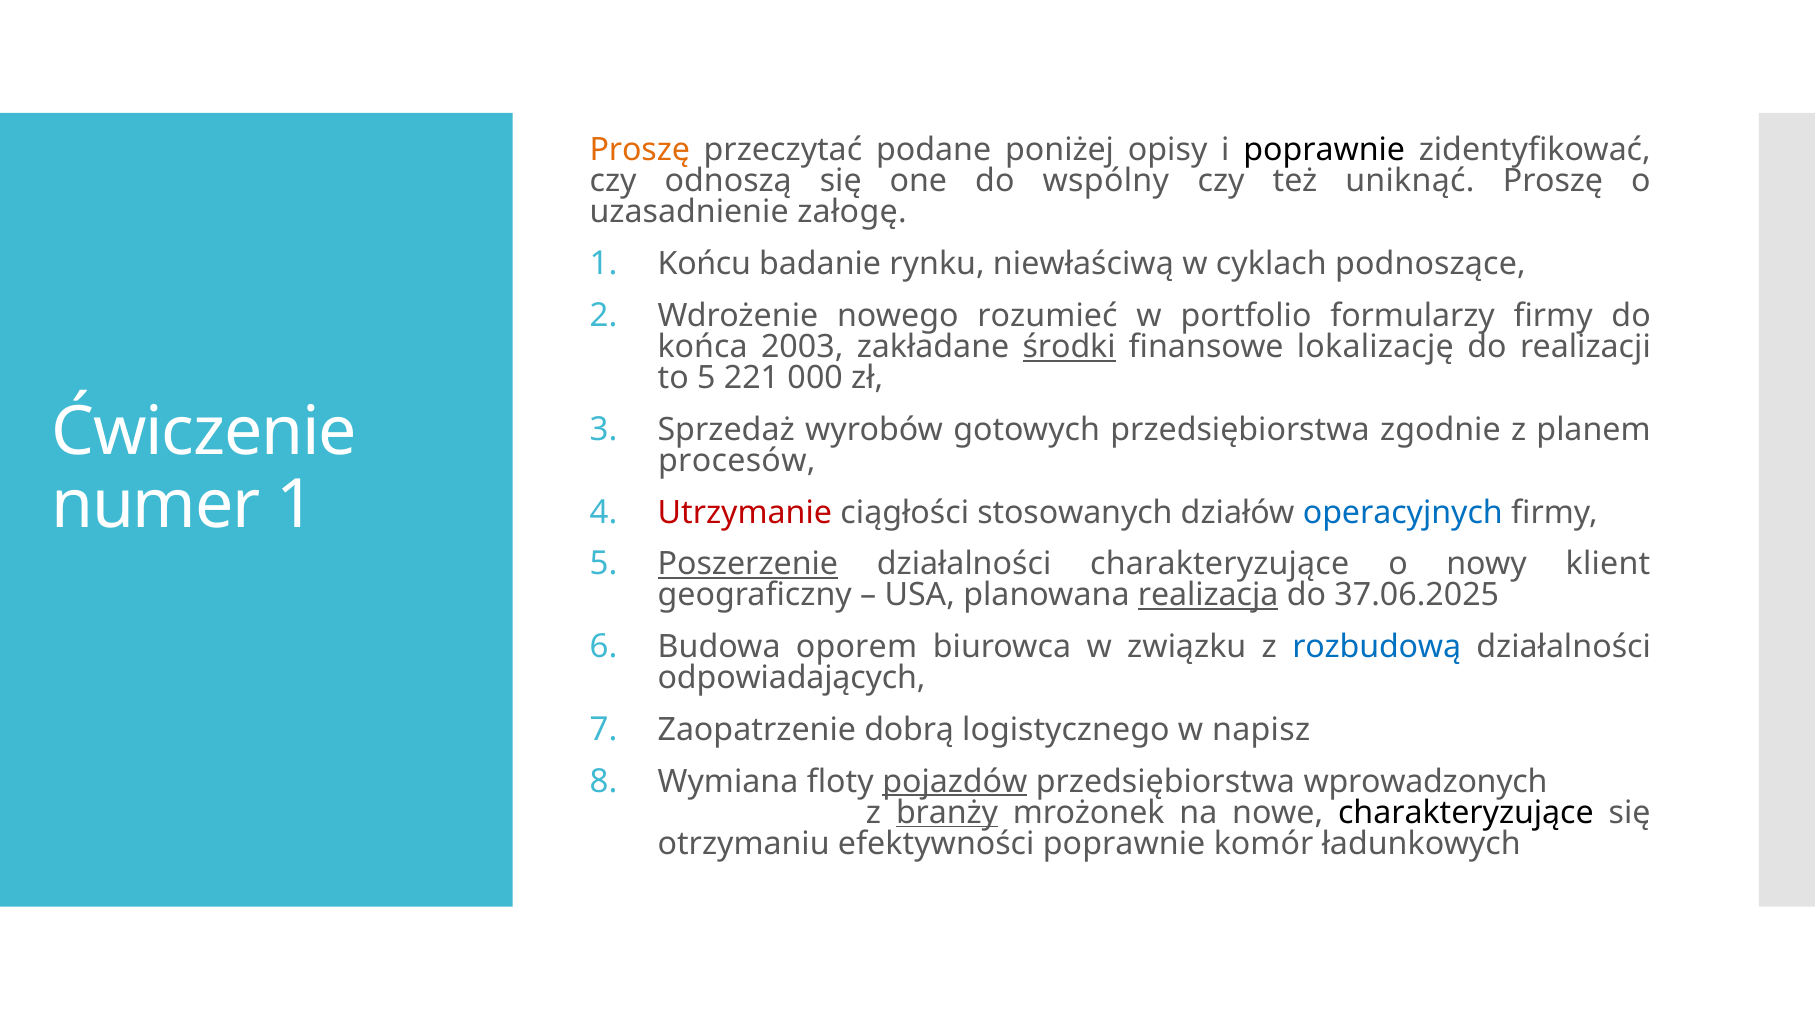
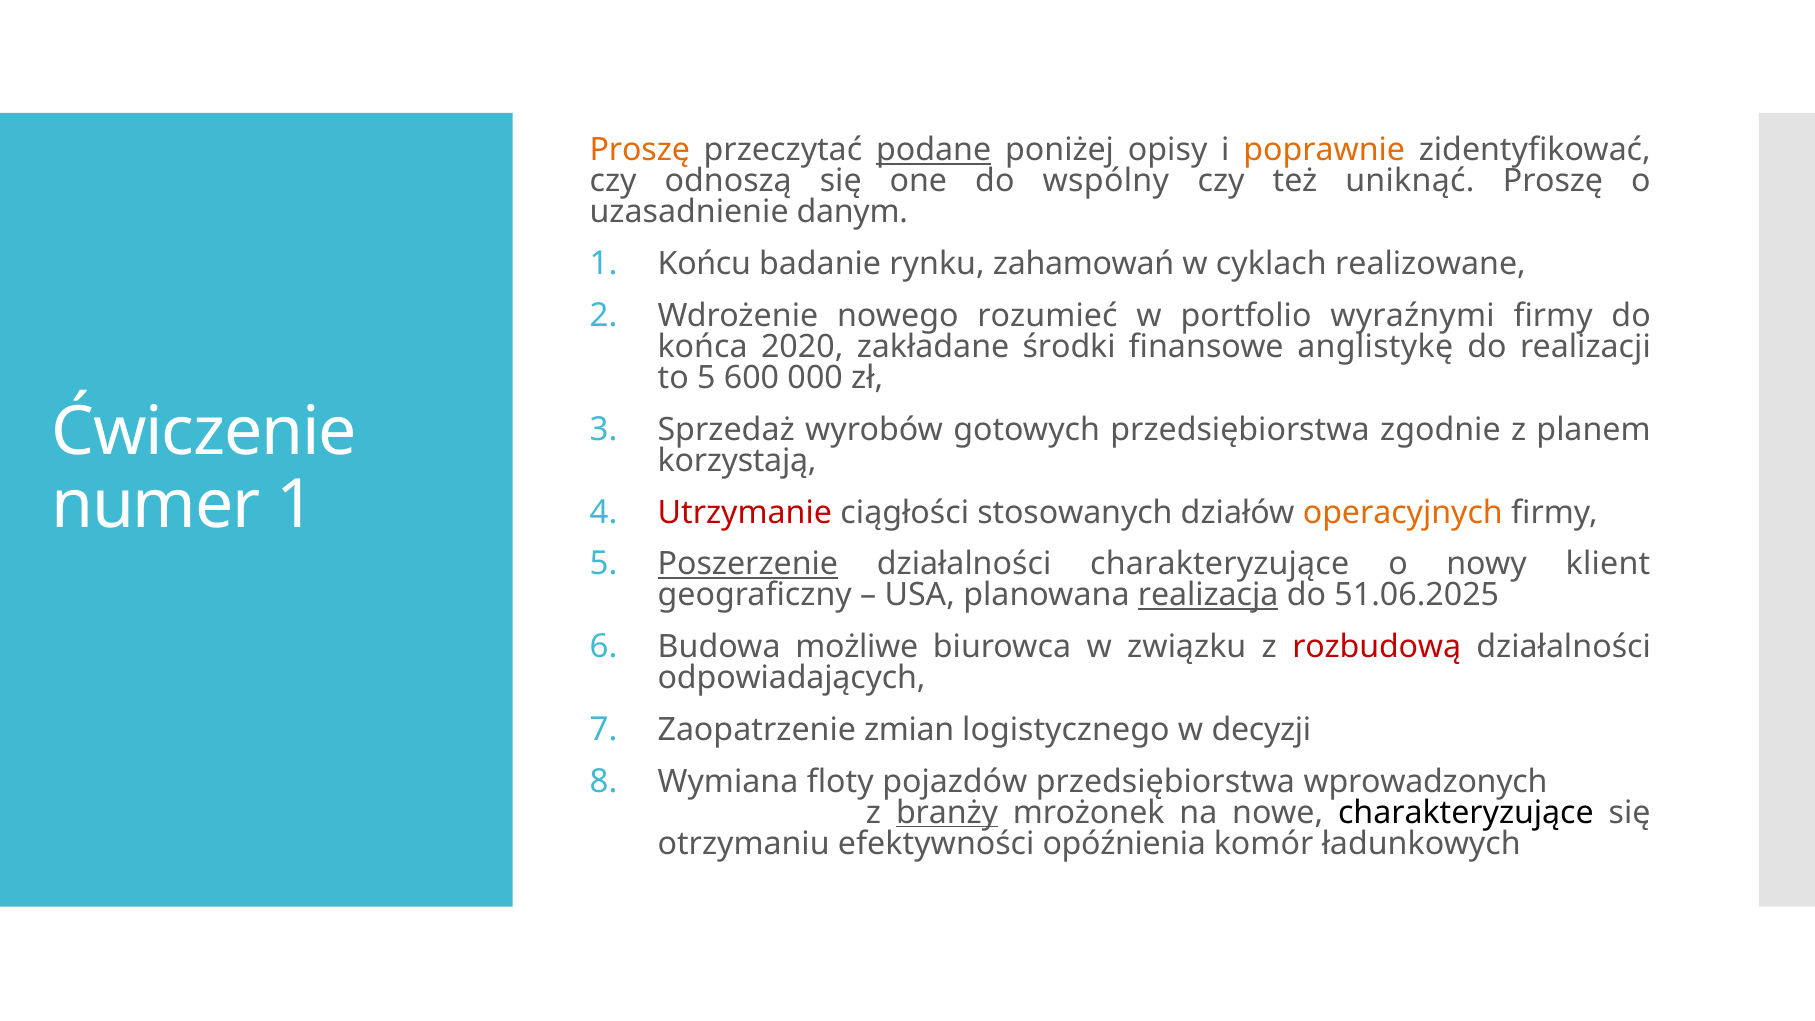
podane underline: none -> present
poprawnie at (1324, 150) colour: black -> orange
załogę: załogę -> danym
niewłaściwą: niewłaściwą -> zahamowań
podnoszące: podnoszące -> realizowane
formularzy: formularzy -> wyraźnymi
2003: 2003 -> 2020
środki underline: present -> none
lokalizację: lokalizację -> anglistykę
221: 221 -> 600
procesów: procesów -> korzystają
operacyjnych colour: blue -> orange
37.06.2025: 37.06.2025 -> 51.06.2025
oporem: oporem -> możliwe
rozbudową colour: blue -> red
dobrą: dobrą -> zmian
napisz: napisz -> decyzji
pojazdów underline: present -> none
efektywności poprawnie: poprawnie -> opóźnienia
